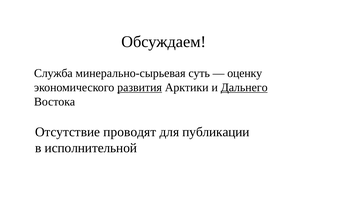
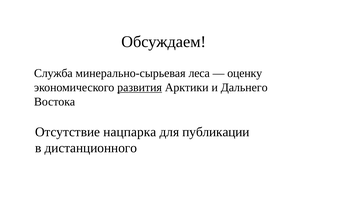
суть: суть -> леса
Дальнего underline: present -> none
проводят: проводят -> нацпарка
исполнительной: исполнительной -> дистанционного
